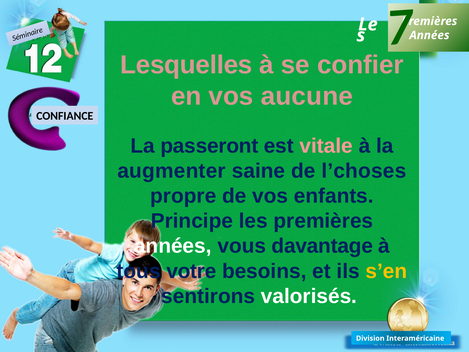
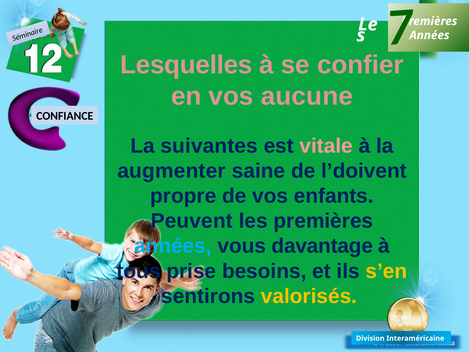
passeront: passeront -> suivantes
l’choses: l’choses -> l’doivent
Principe: Principe -> Peuvent
années at (173, 246) colour: white -> light blue
votre: votre -> prise
valorisés colour: white -> yellow
